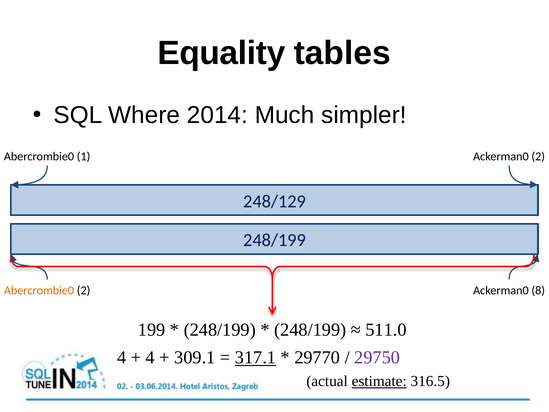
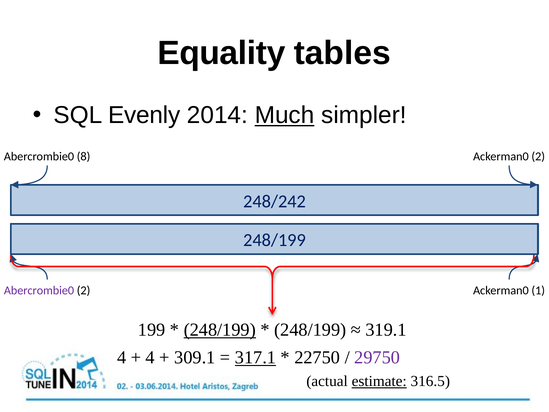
Where: Where -> Evenly
Much underline: none -> present
1: 1 -> 8
248/129: 248/129 -> 248/242
Abercrombie0 at (39, 290) colour: orange -> purple
8: 8 -> 1
248/199 at (220, 330) underline: none -> present
511.0: 511.0 -> 319.1
29770: 29770 -> 22750
